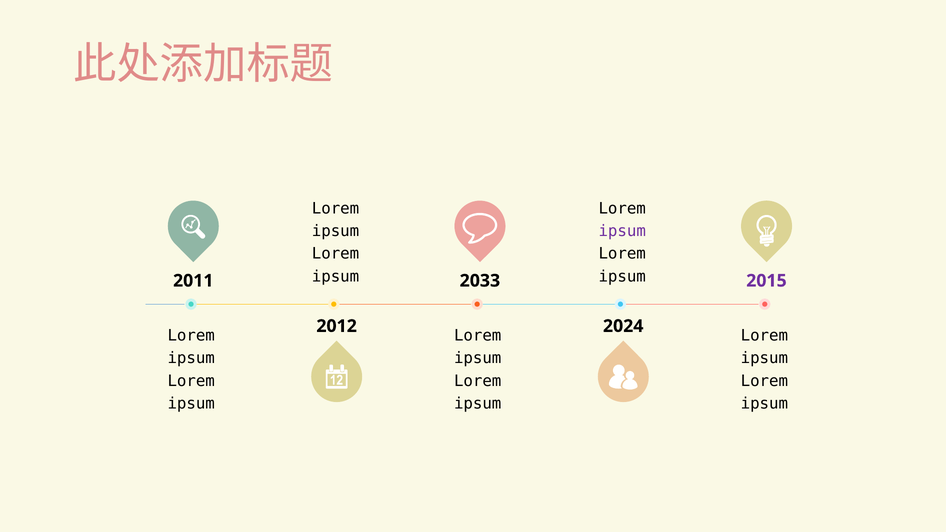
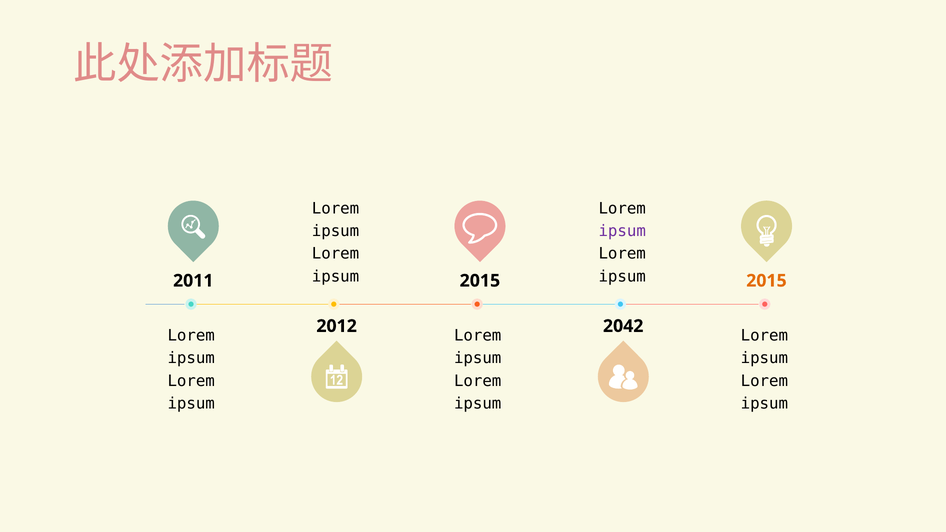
2011 2033: 2033 -> 2015
2015 at (766, 281) colour: purple -> orange
2024: 2024 -> 2042
